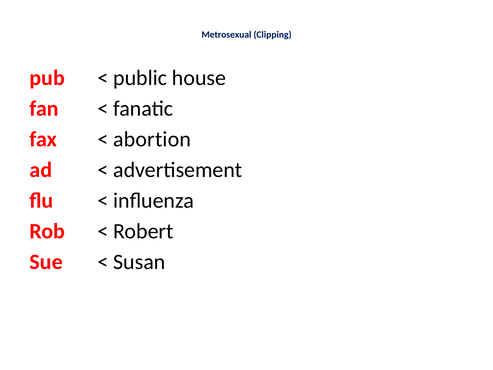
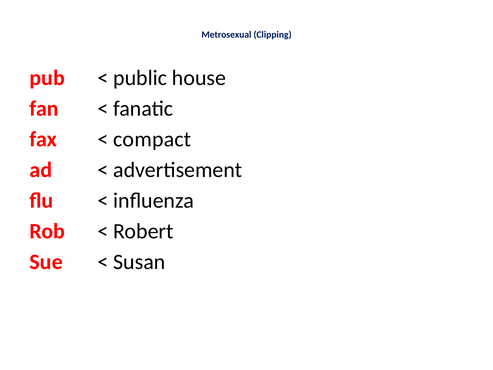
abortion: abortion -> compact
